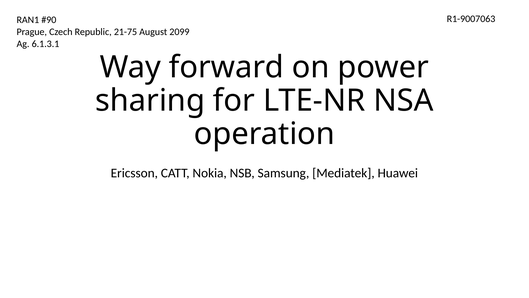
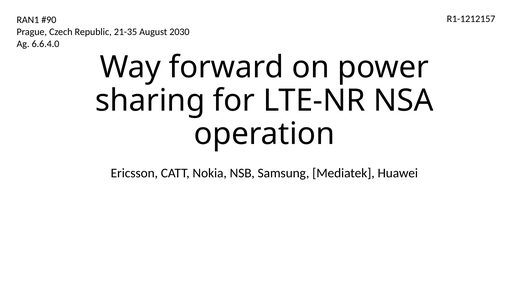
R1-9007063: R1-9007063 -> R1-1212157
21-75: 21-75 -> 21-35
2099: 2099 -> 2030
6.1.3.1: 6.1.3.1 -> 6.6.4.0
